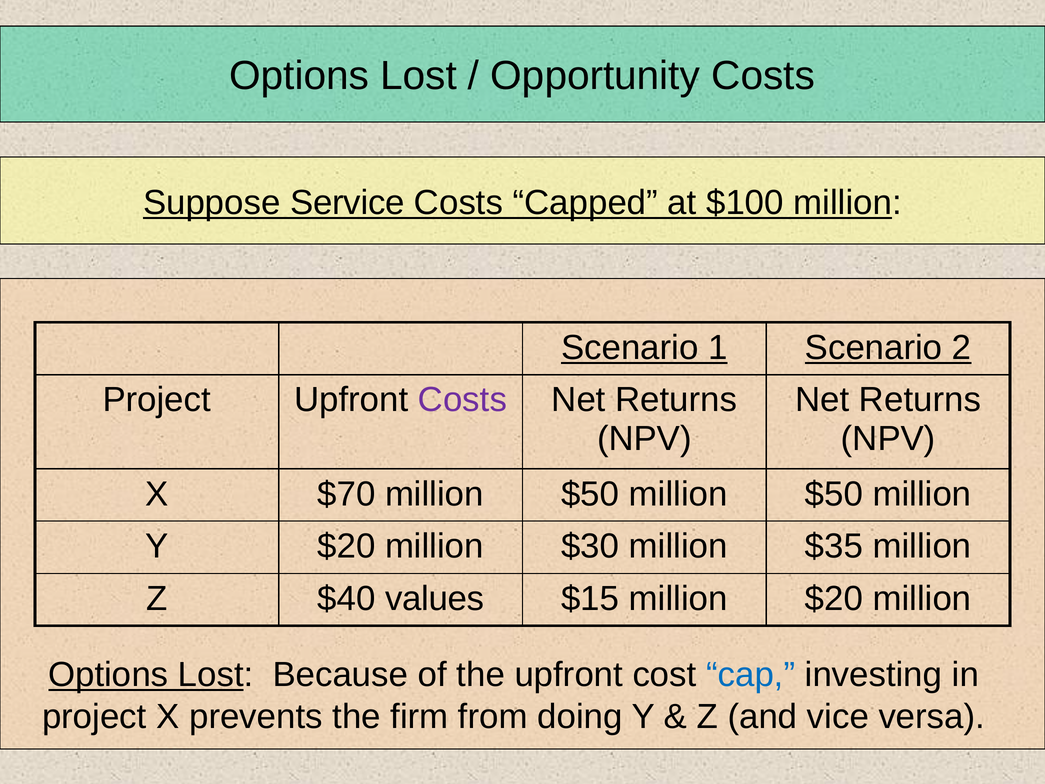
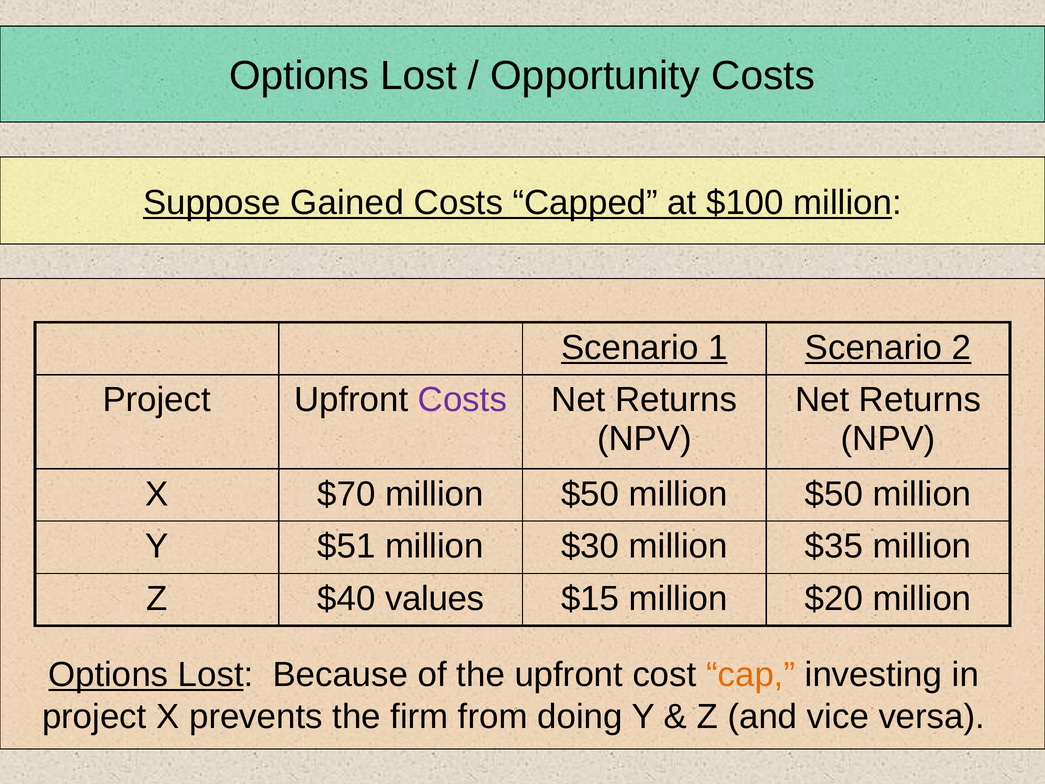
Service: Service -> Gained
Y $20: $20 -> $51
cap colour: blue -> orange
